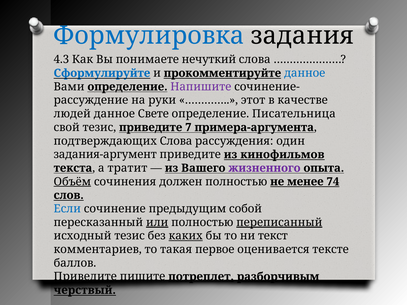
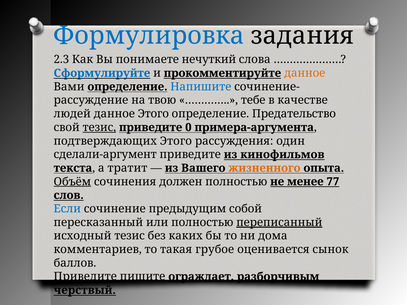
4.3: 4.3 -> 2.3
данное at (305, 73) colour: blue -> orange
Напишите colour: purple -> blue
руки: руки -> твою
этот: этот -> тебе
данное Свете: Свете -> Этого
Писательница: Писательница -> Предательство
тезис at (99, 127) underline: none -> present
7: 7 -> 0
подтверждающих Слова: Слова -> Этого
задания-аргумент: задания-аргумент -> сделали-аргумент
жизненного colour: purple -> orange
74: 74 -> 77
или underline: present -> none
каких underline: present -> none
текст: текст -> дома
первое: первое -> грубое
тексте: тексте -> сынок
потреплет: потреплет -> ограждает
